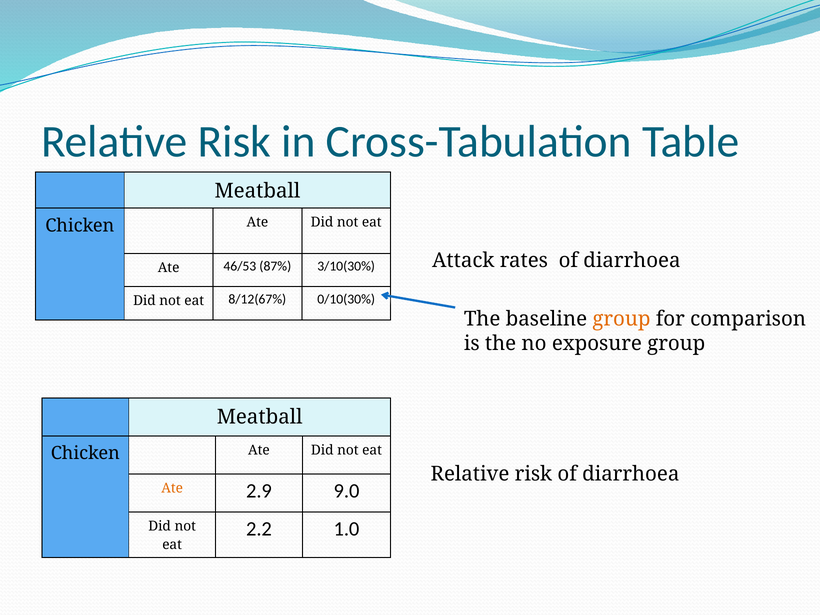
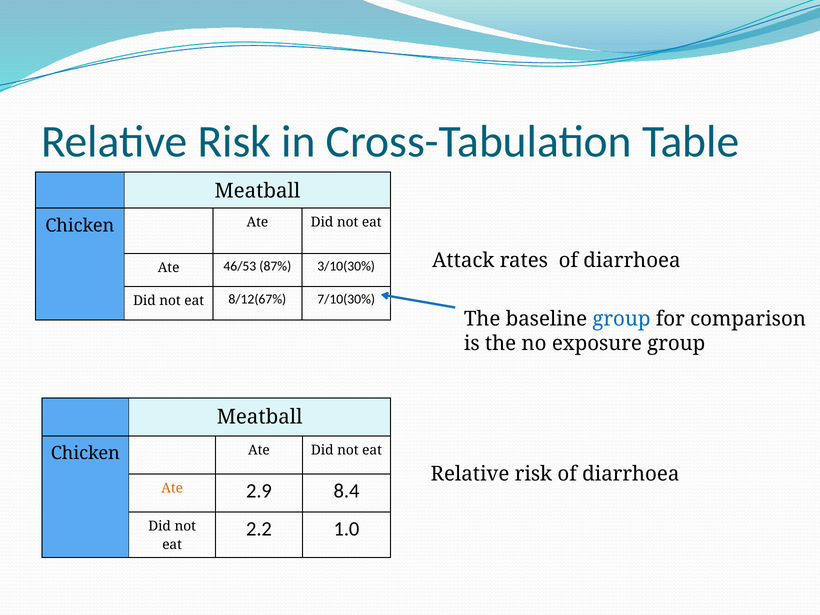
0/10(30%: 0/10(30% -> 7/10(30%
group at (621, 319) colour: orange -> blue
9.0: 9.0 -> 8.4
